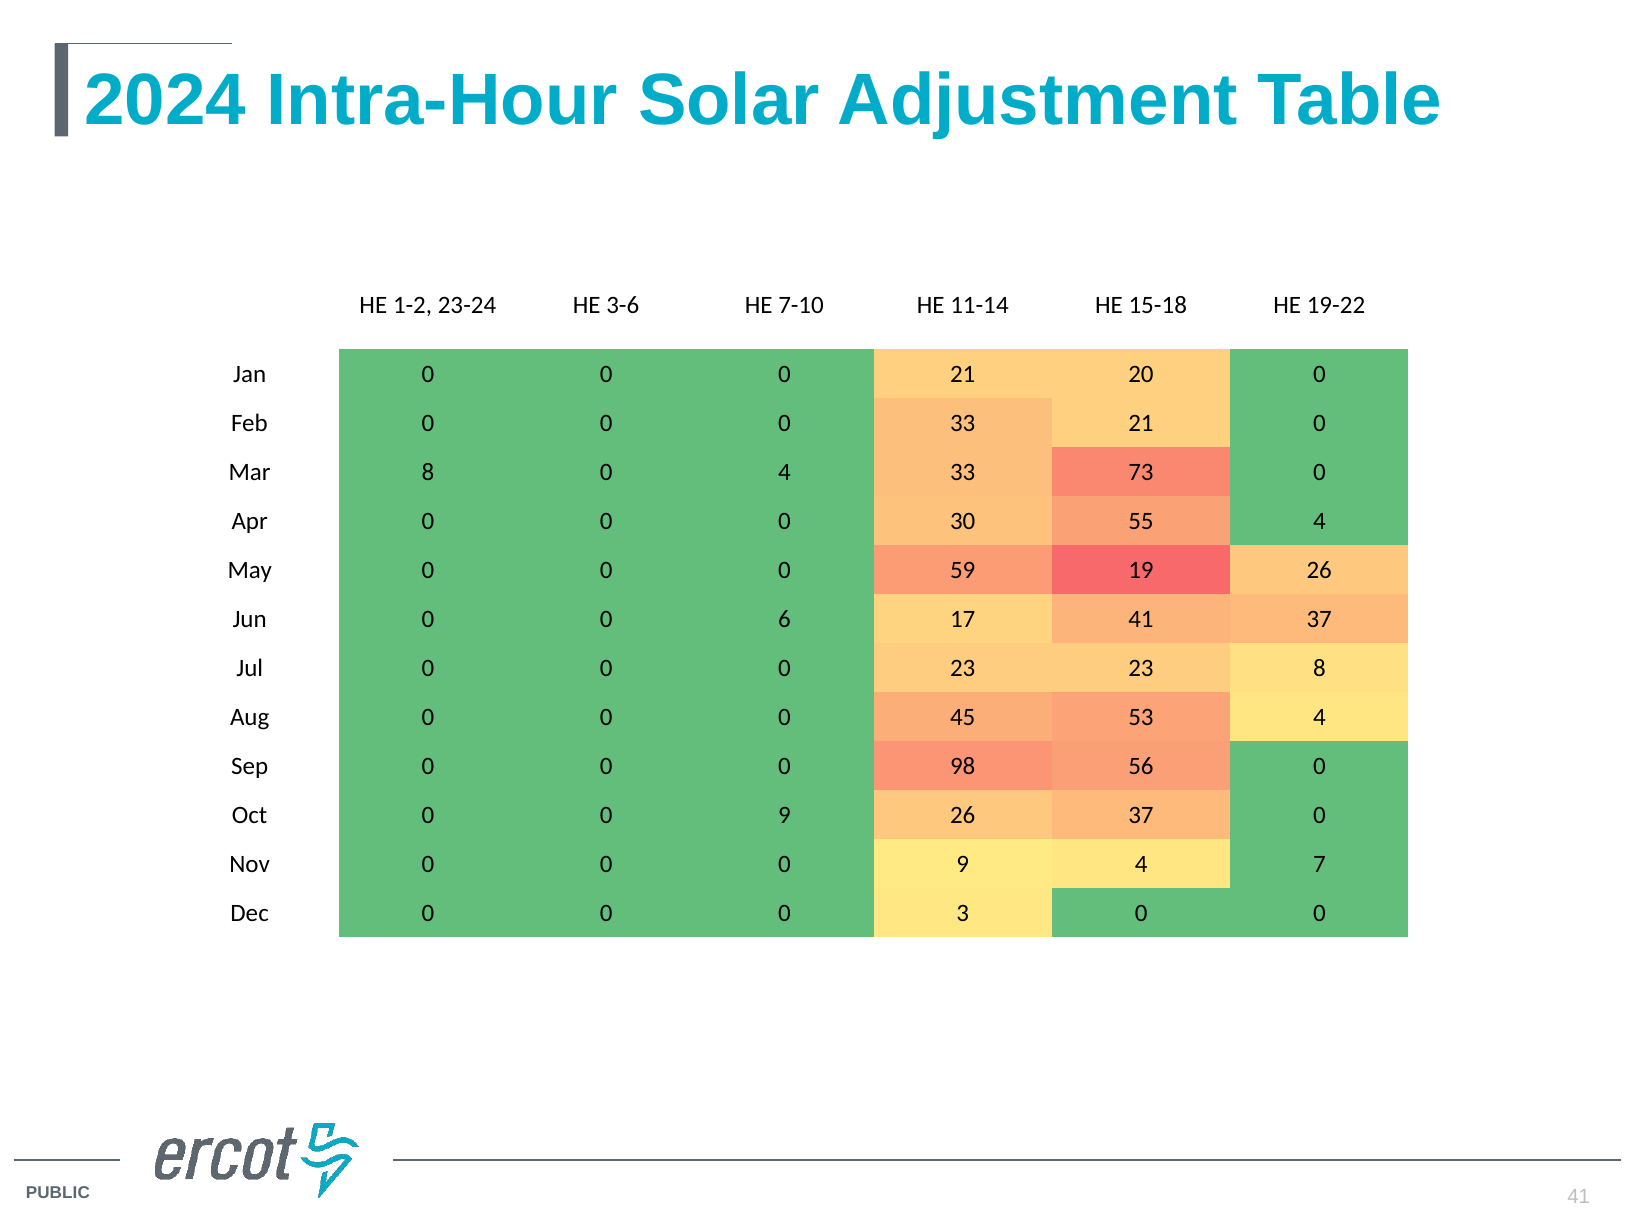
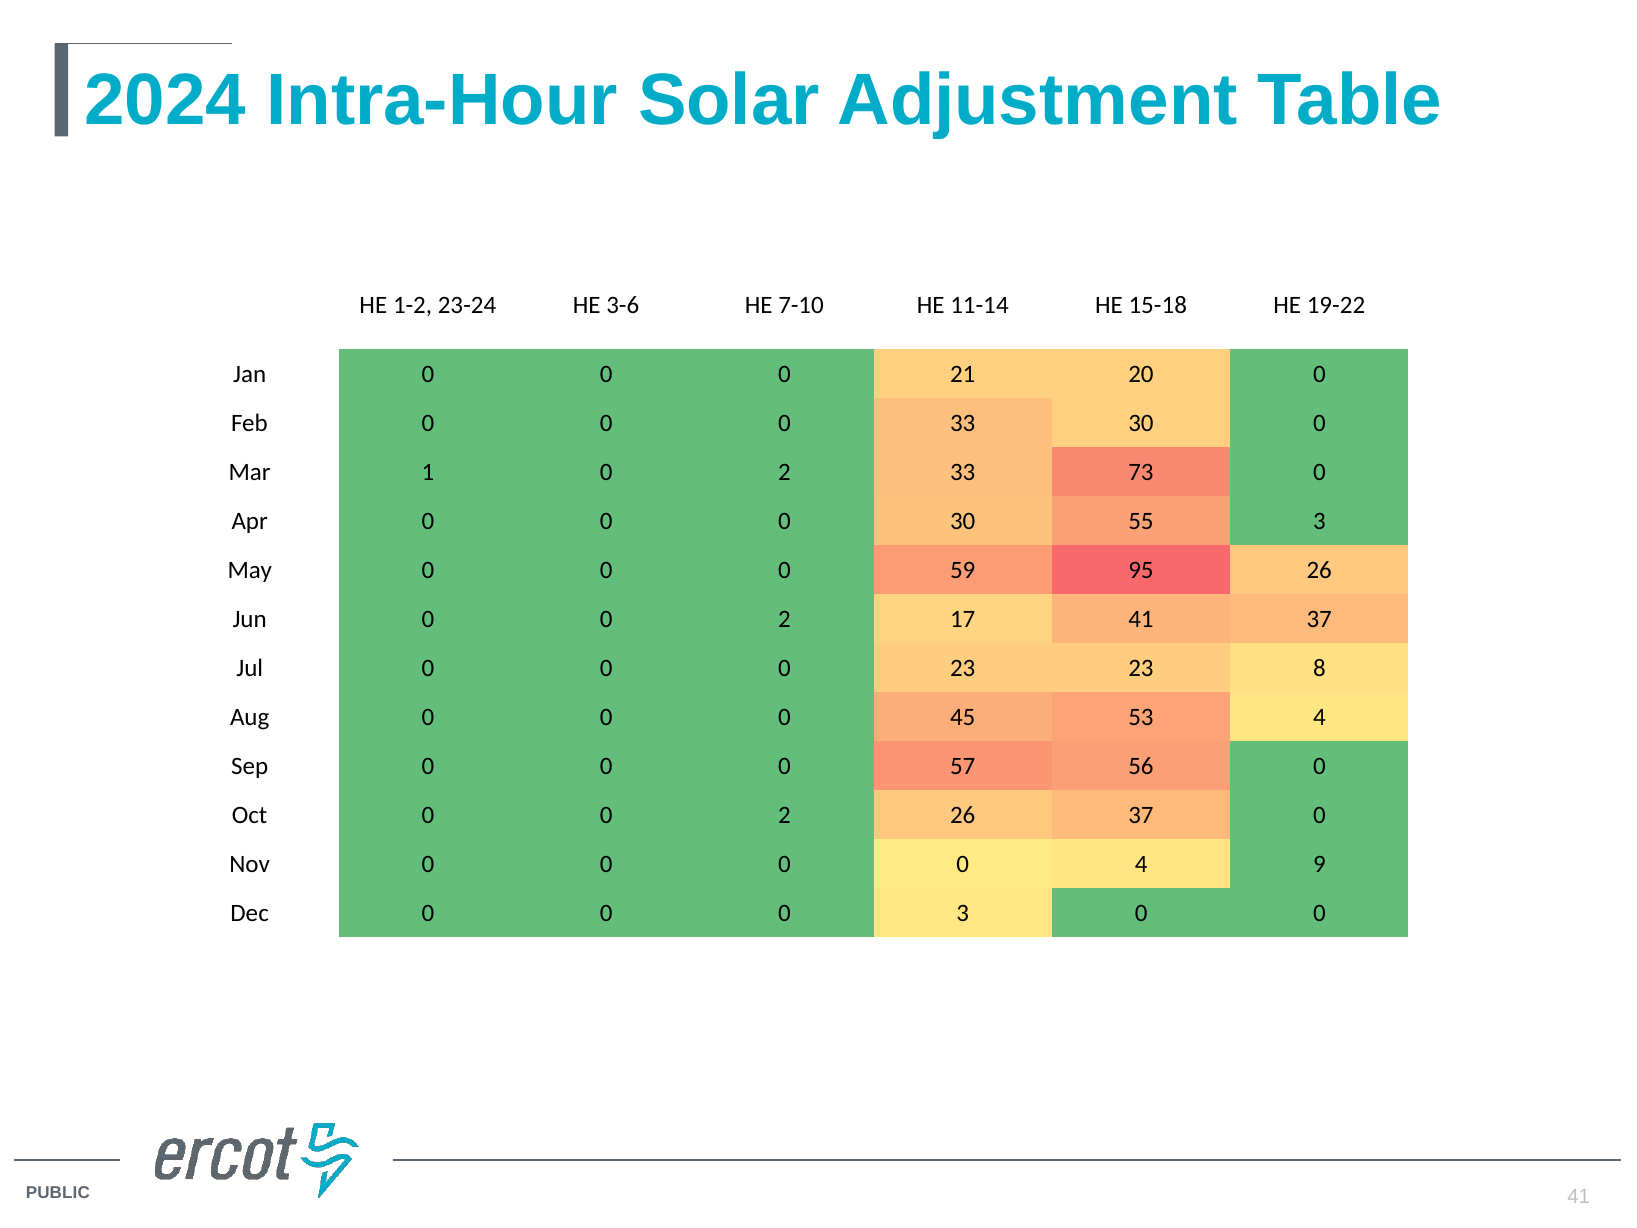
33 21: 21 -> 30
Mar 8: 8 -> 1
4 at (785, 472): 4 -> 2
55 4: 4 -> 3
19: 19 -> 95
Jun 0 0 6: 6 -> 2
98: 98 -> 57
Oct 0 0 9: 9 -> 2
0 0 0 9: 9 -> 0
7: 7 -> 9
